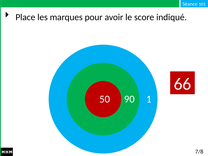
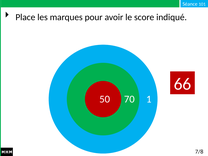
90: 90 -> 70
